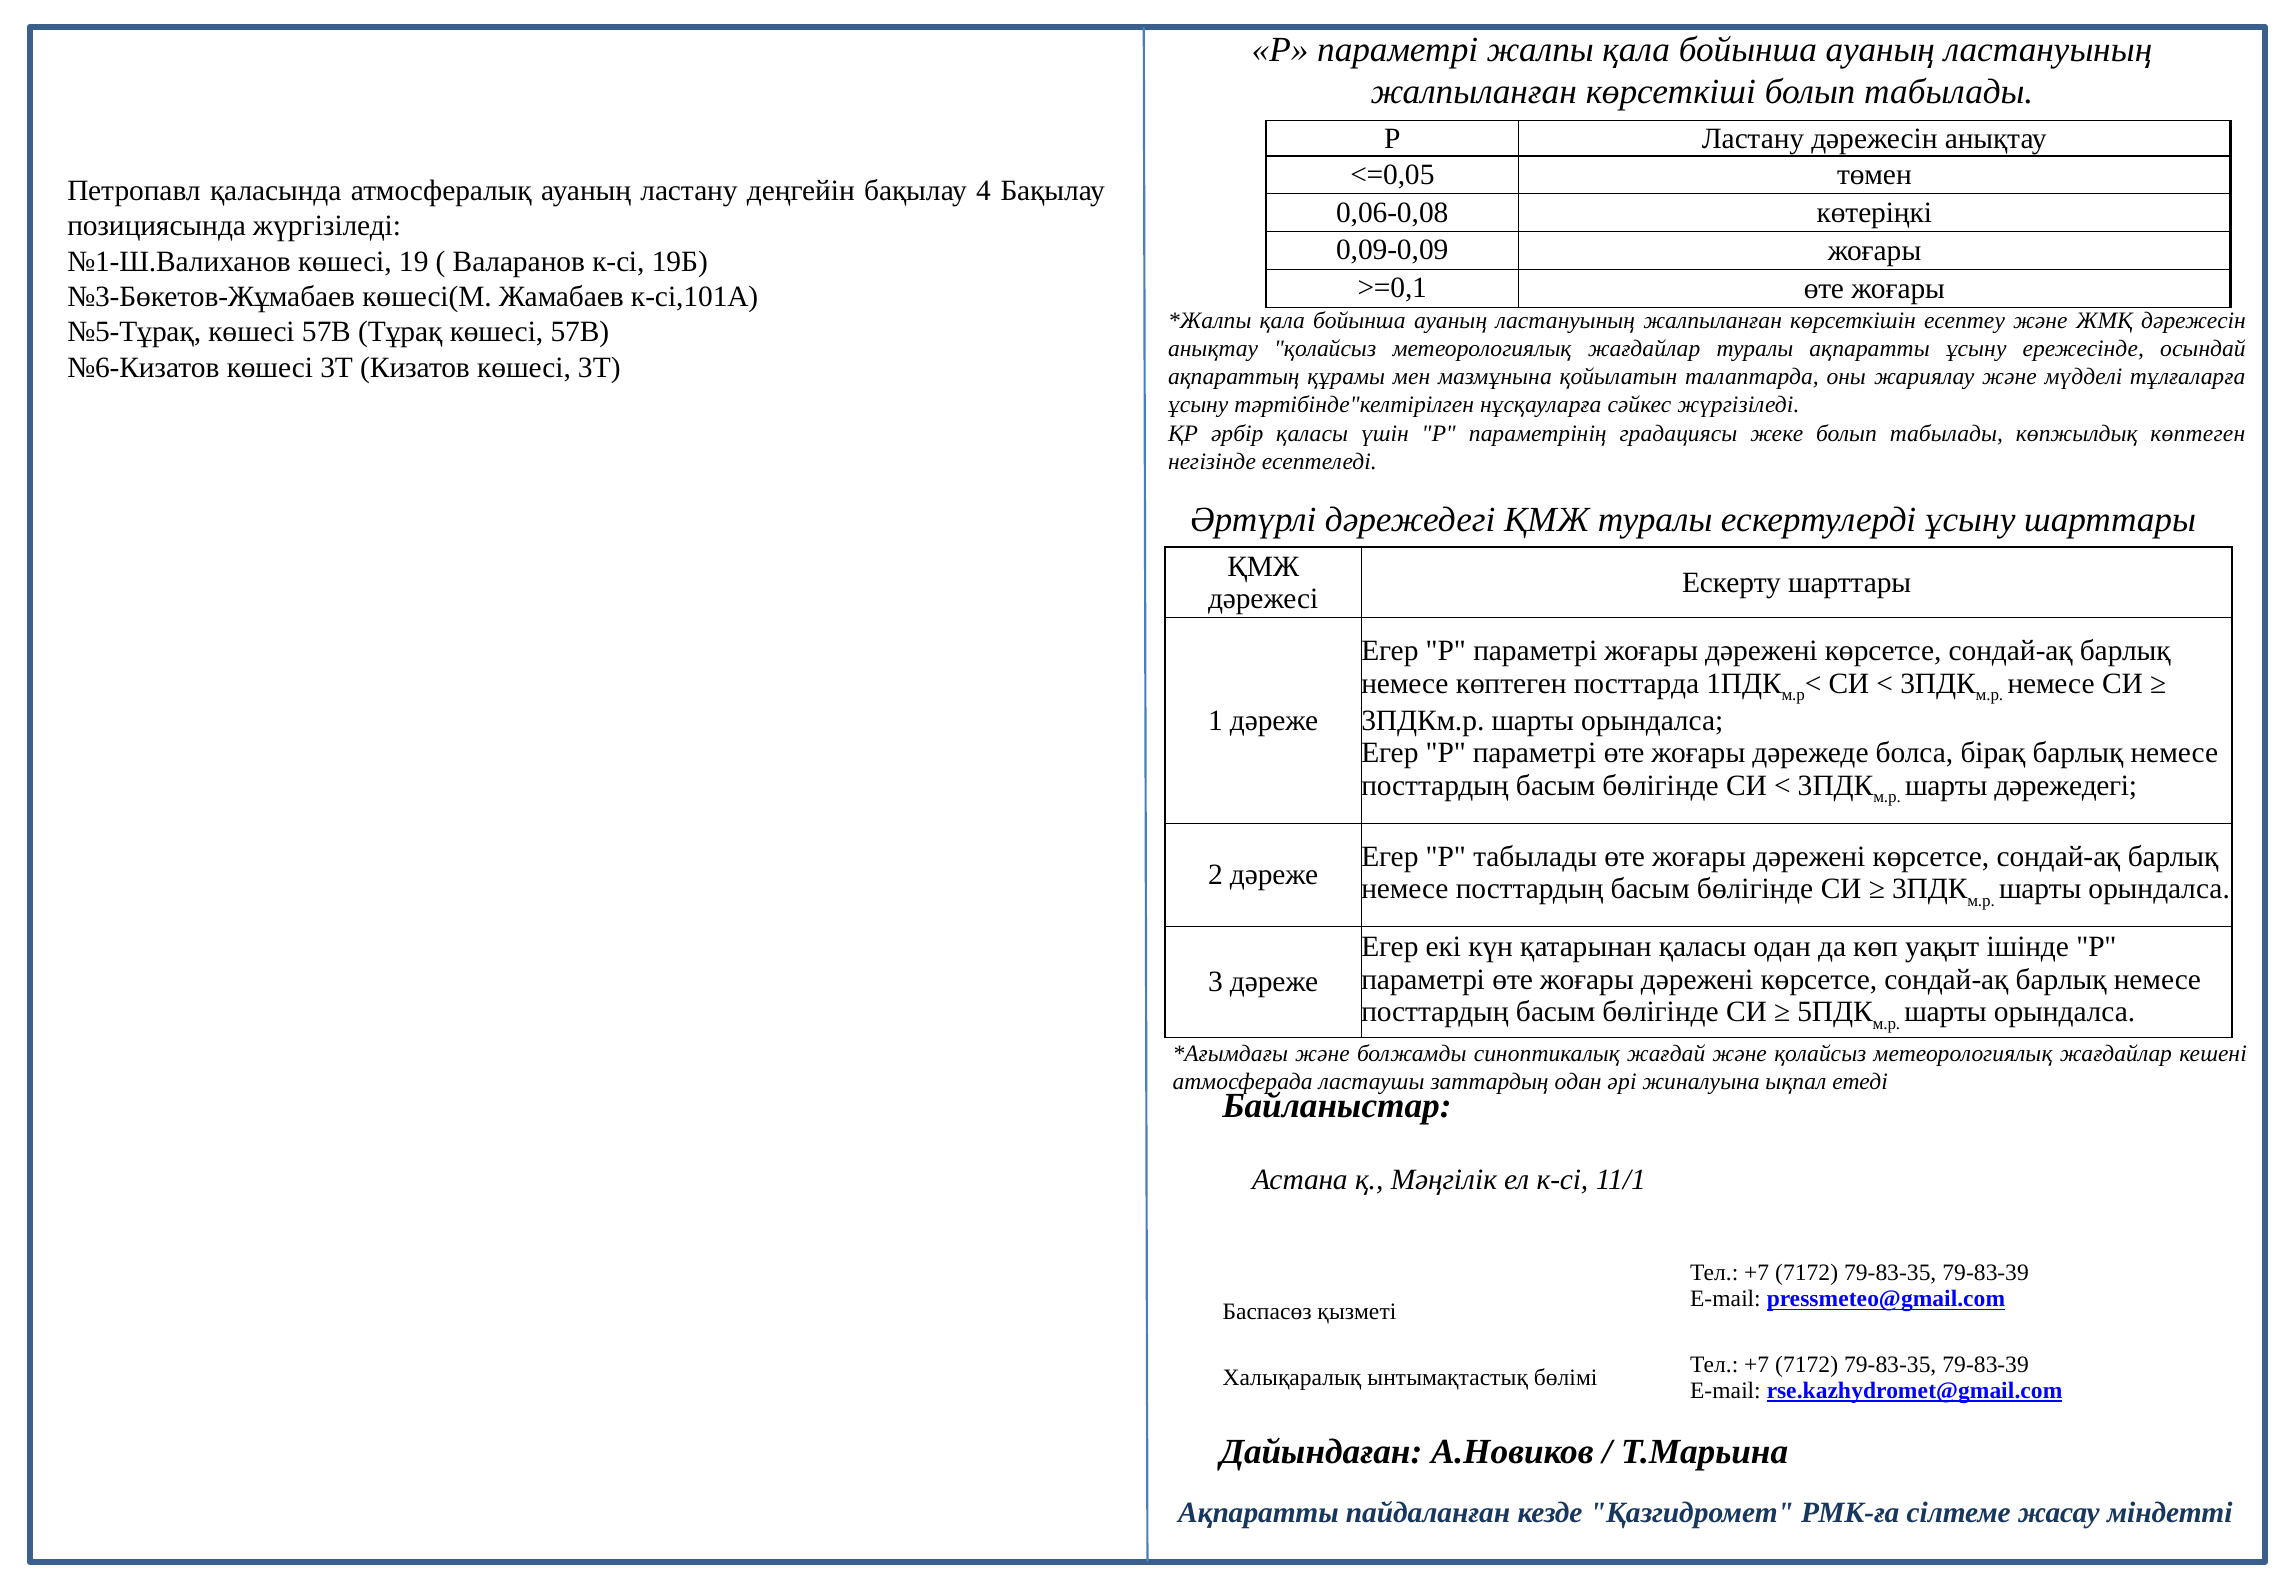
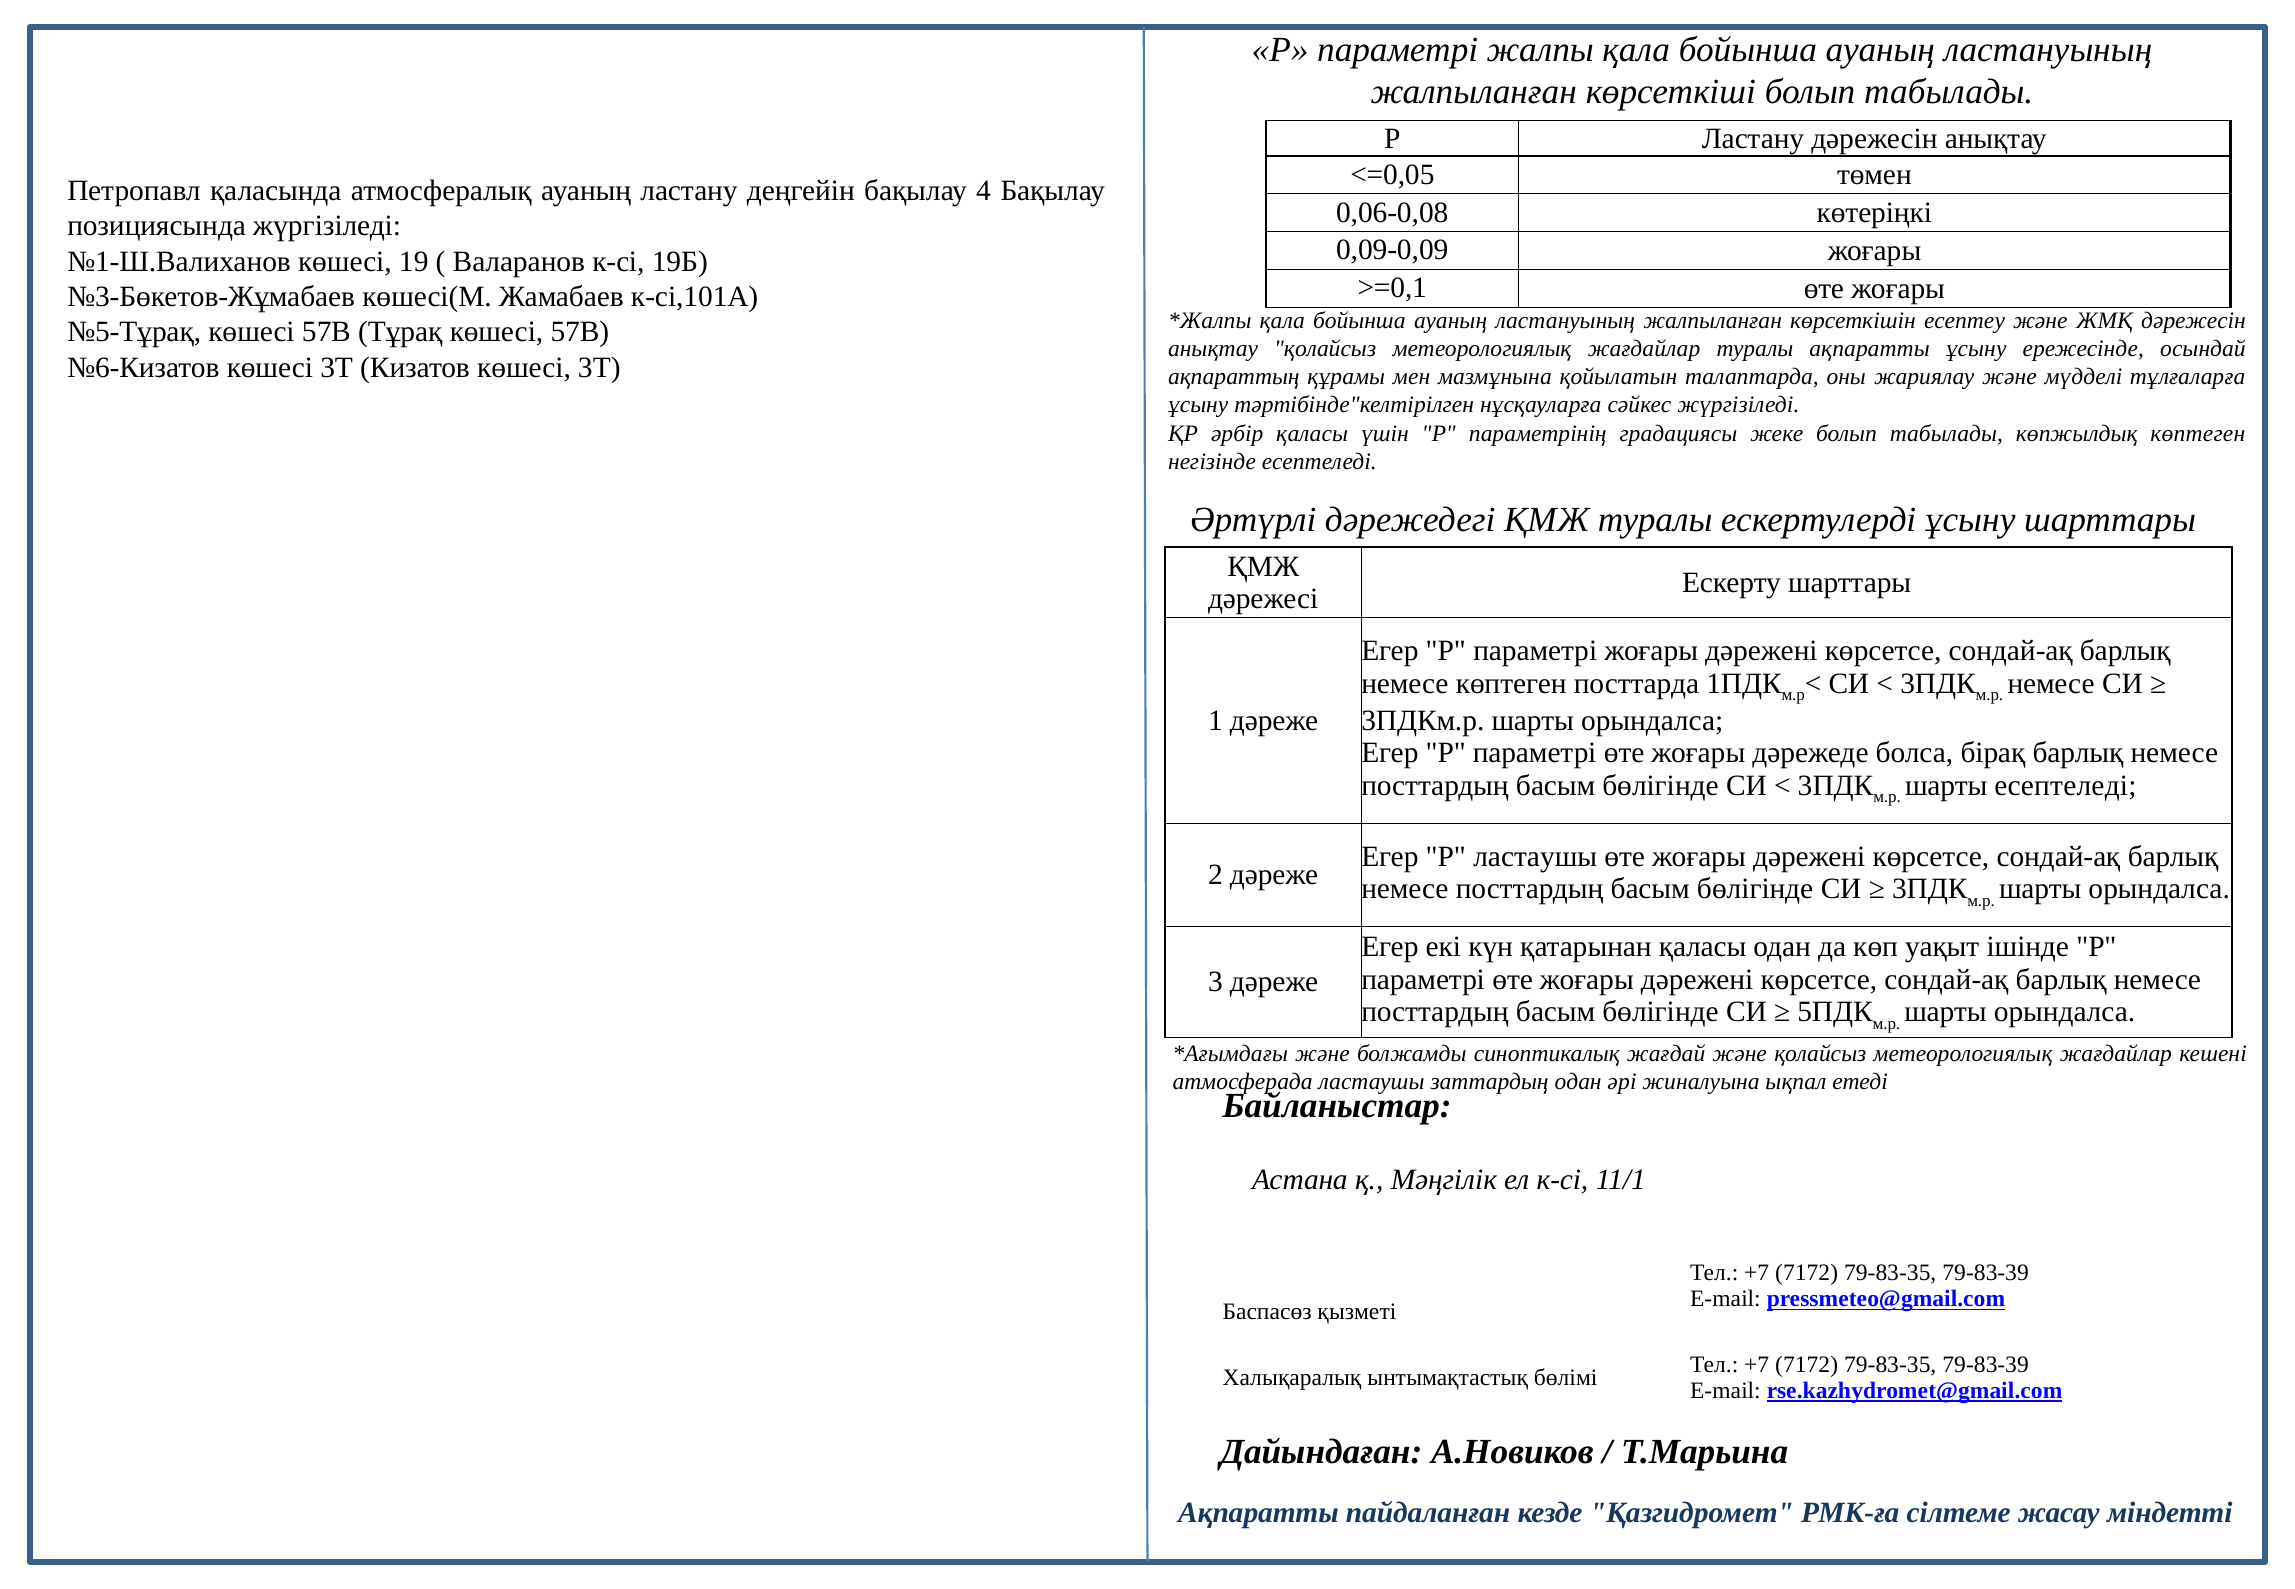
шарты дәрежедегі: дәрежедегі -> есептеледі
Р табылады: табылады -> ластаушы
